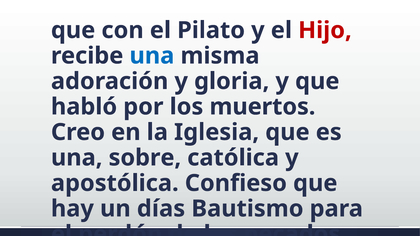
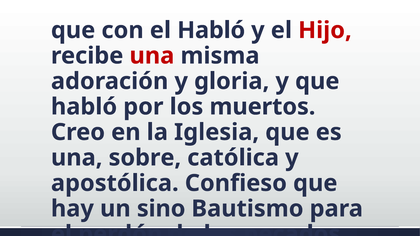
el Pilato: Pilato -> Habló
una at (152, 56) colour: blue -> red
días: días -> sino
